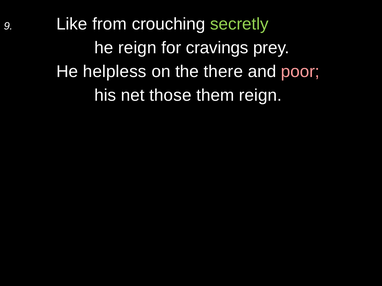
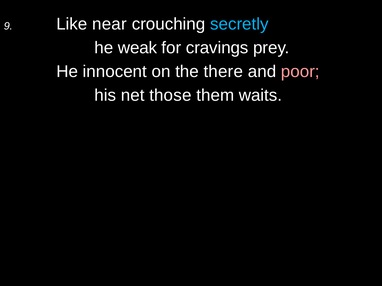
from: from -> near
secretly colour: light green -> light blue
he reign: reign -> weak
helpless: helpless -> innocent
them reign: reign -> waits
